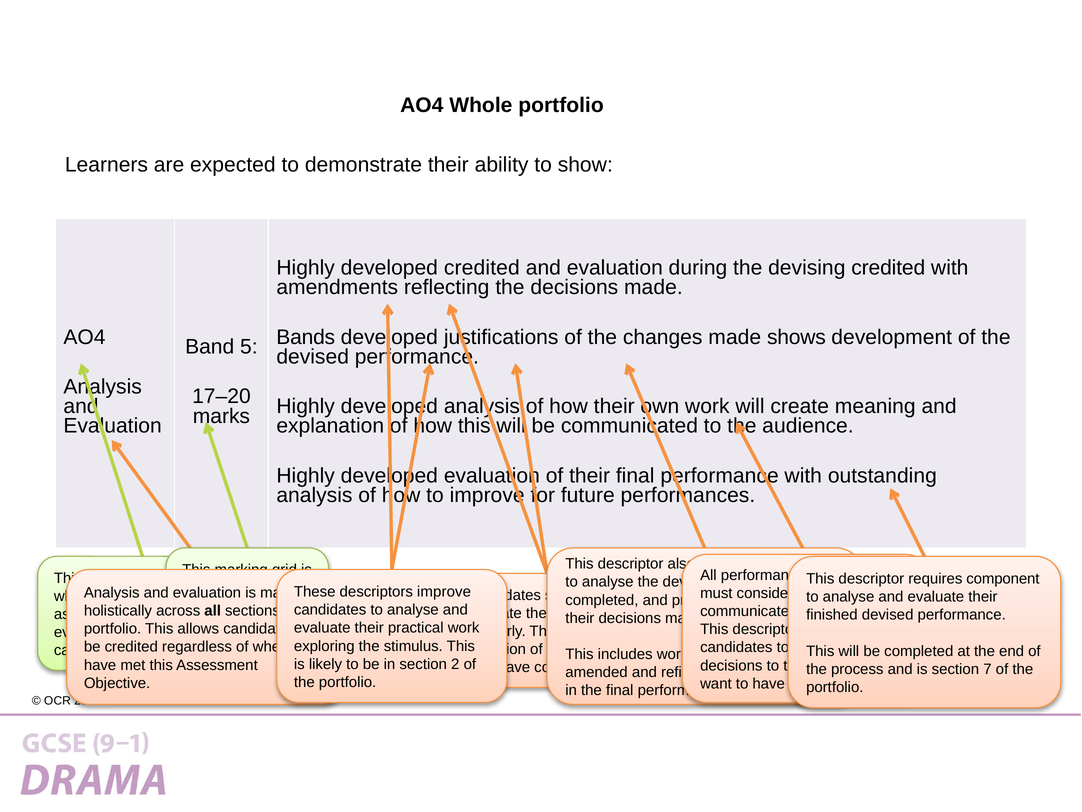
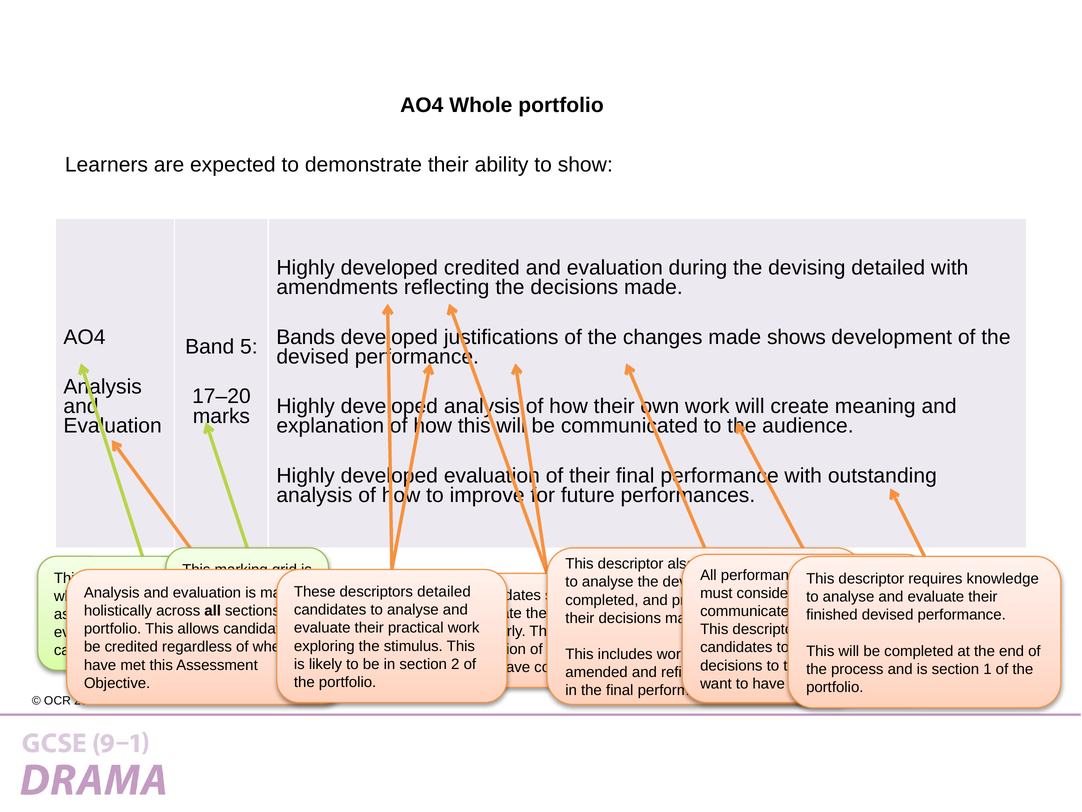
devising credited: credited -> detailed
requires component: component -> knowledge
descriptors improve: improve -> detailed
7: 7 -> 1
